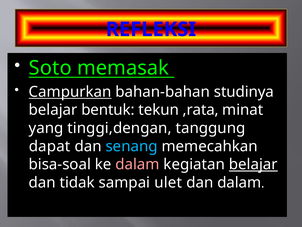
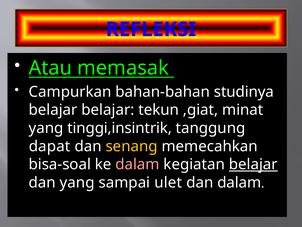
Soto: Soto -> Atau
Campurkan underline: present -> none
belajar bentuk: bentuk -> belajar
,rata: ,rata -> ,giat
tinggi,dengan: tinggi,dengan -> tinggi,insintrik
senang colour: light blue -> yellow
dan tidak: tidak -> yang
